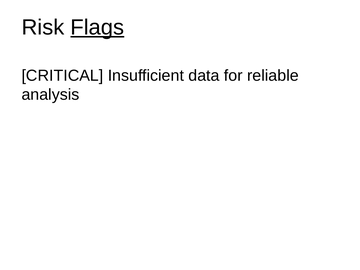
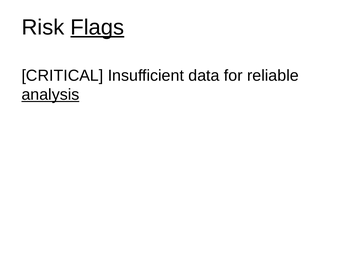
analysis underline: none -> present
